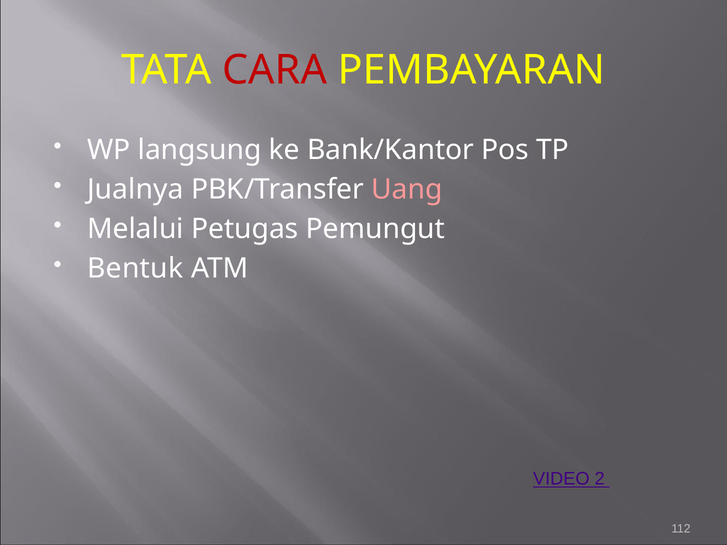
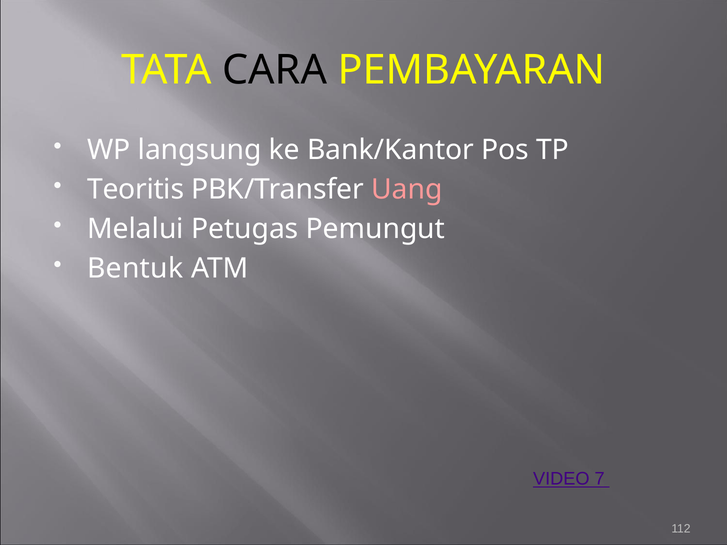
CARA colour: red -> black
Jualnya: Jualnya -> Teoritis
2: 2 -> 7
